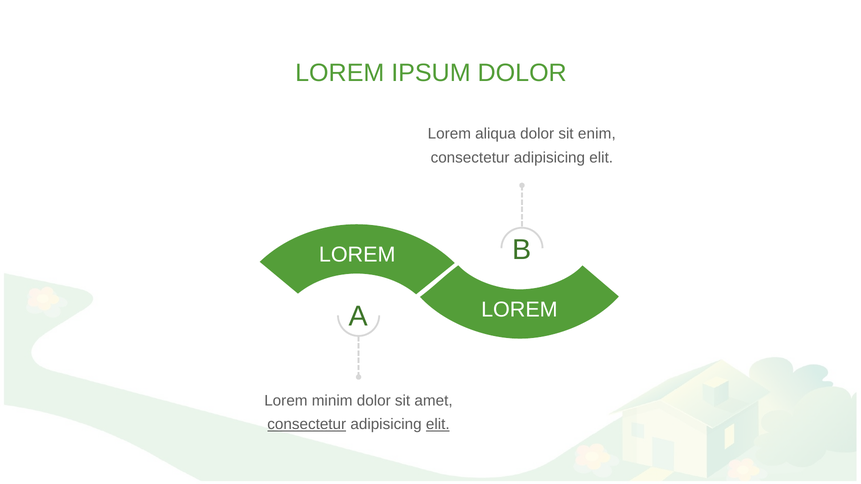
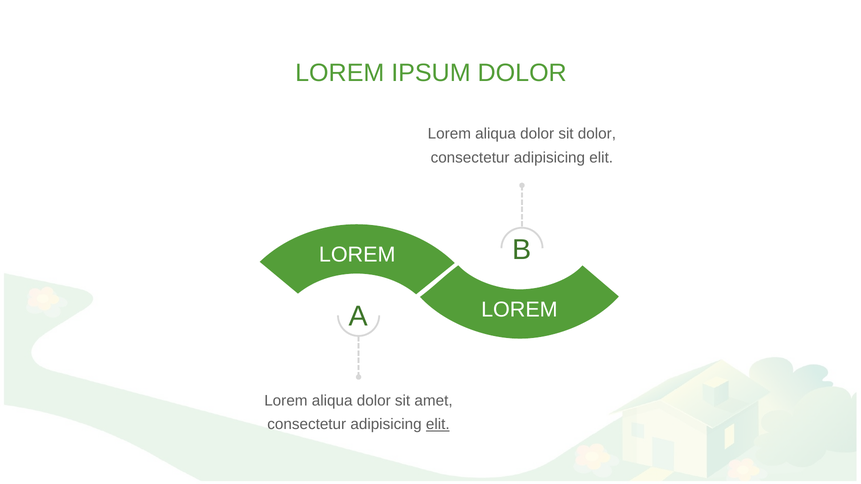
sit enim: enim -> dolor
minim at (332, 401): minim -> aliqua
consectetur at (307, 425) underline: present -> none
